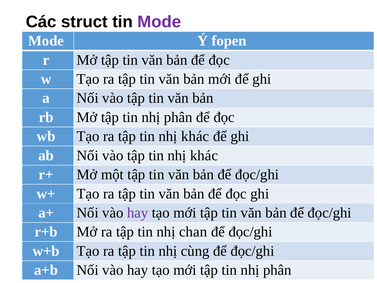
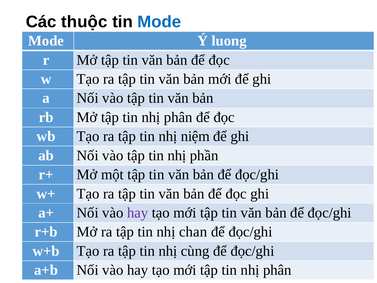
struct: struct -> thuộc
Mode at (159, 22) colour: purple -> blue
fopen: fopen -> luong
khác at (195, 136): khác -> niệm
khác at (204, 155): khác -> phần
